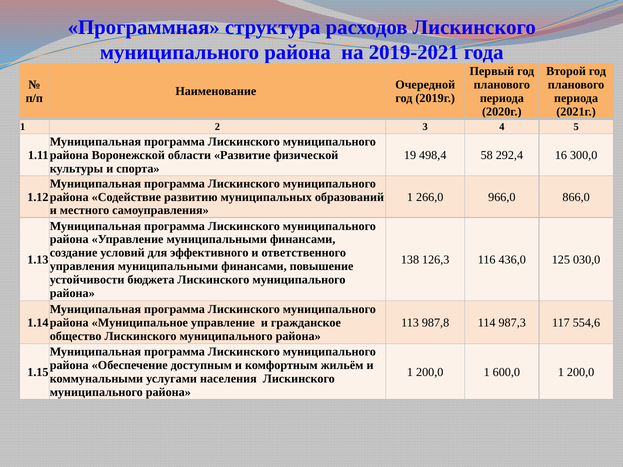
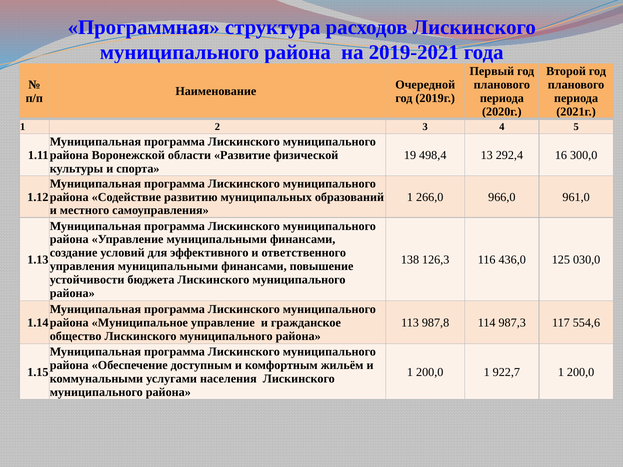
58: 58 -> 13
866,0: 866,0 -> 961,0
600,0: 600,0 -> 922,7
